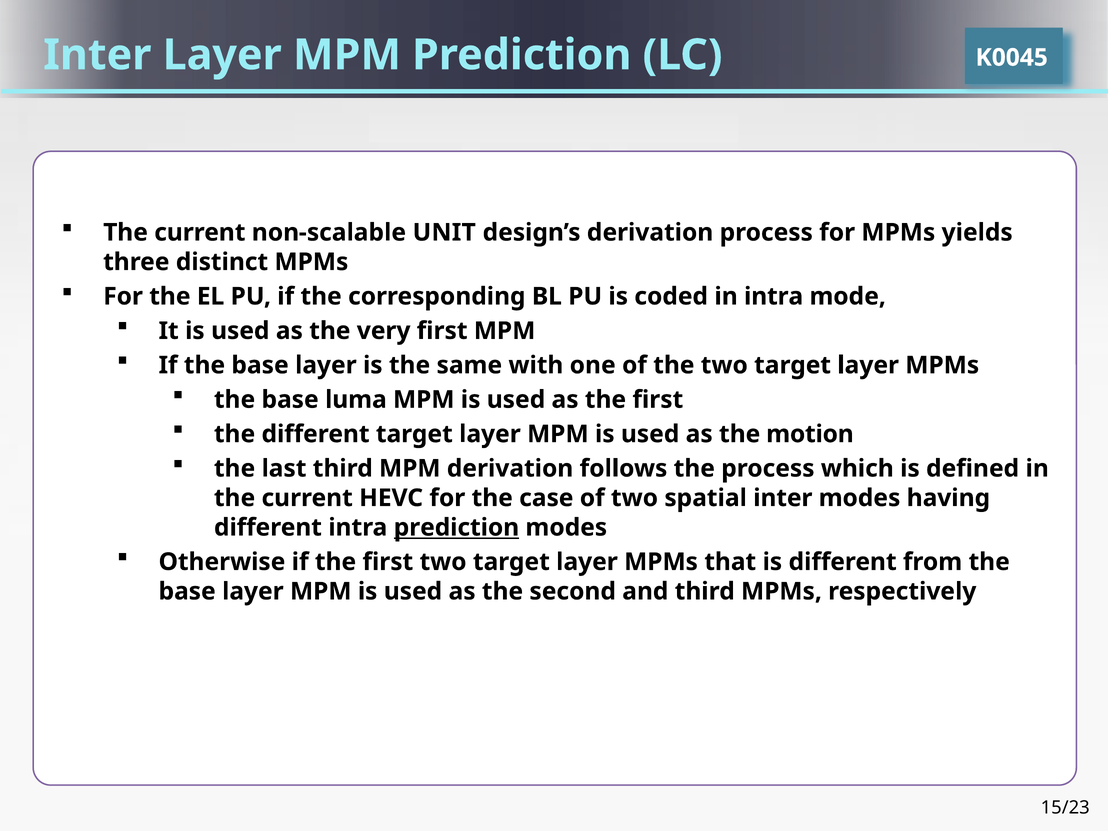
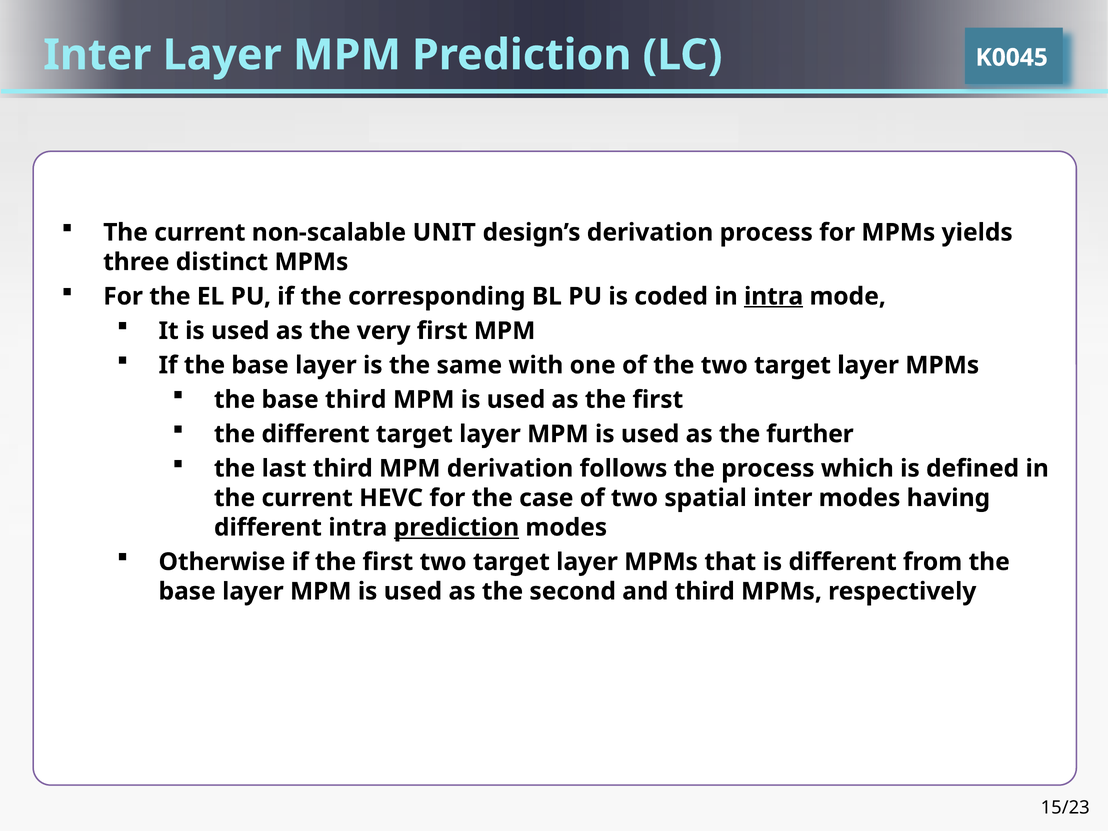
intra at (774, 296) underline: none -> present
base luma: luma -> third
motion: motion -> further
